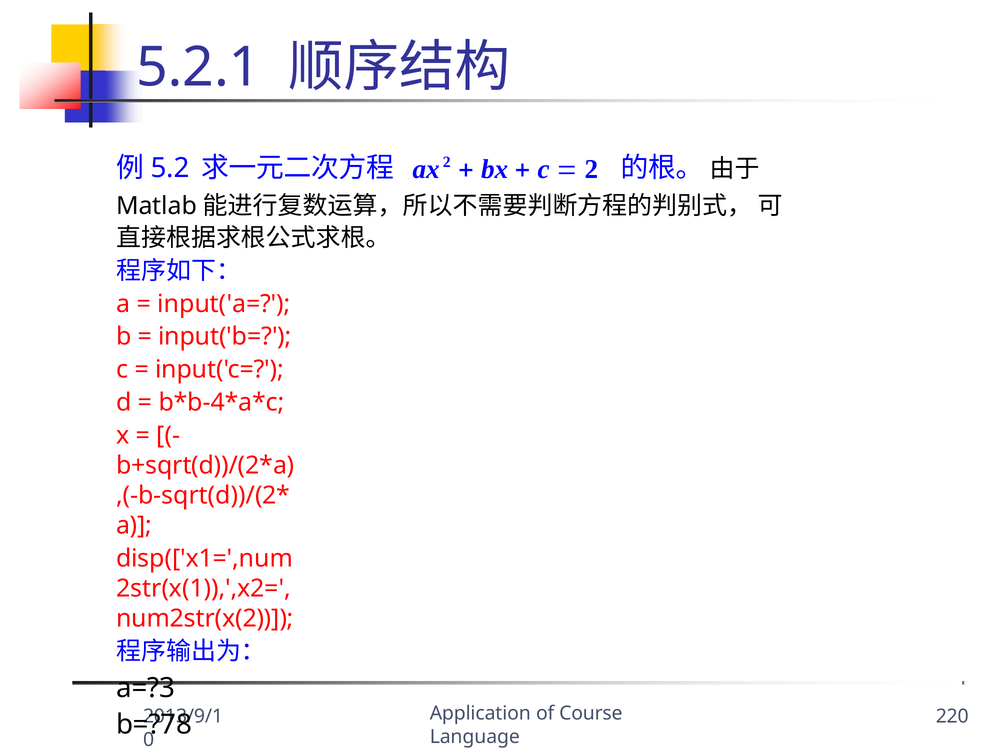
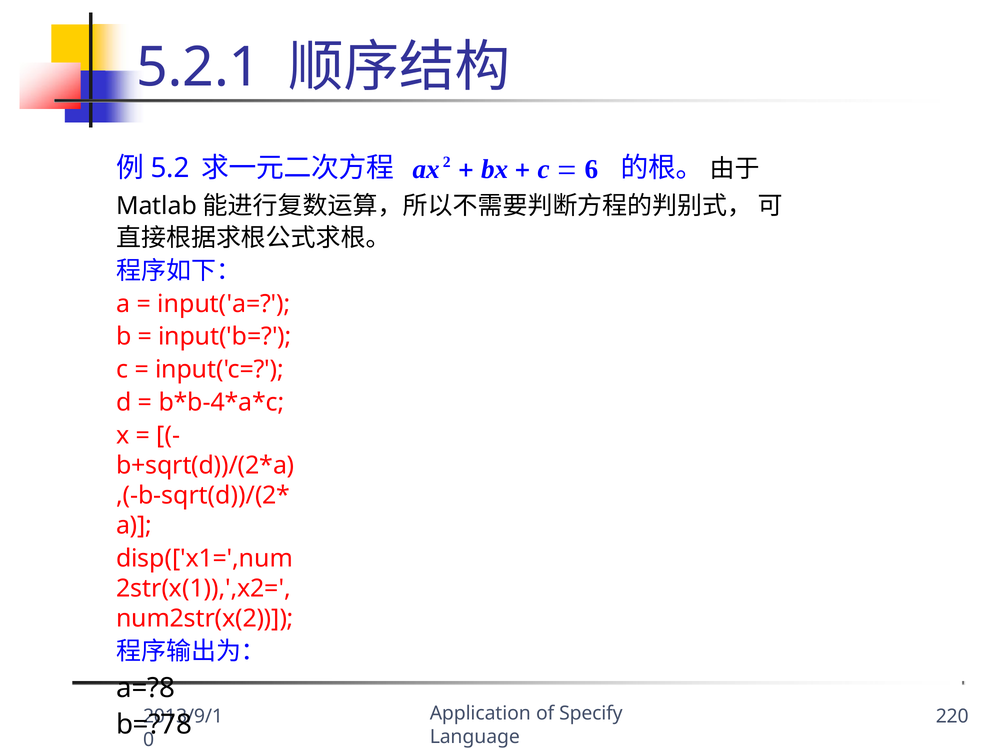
2: 2 -> 6
a=?3: a=?3 -> a=?8
Course: Course -> Specify
